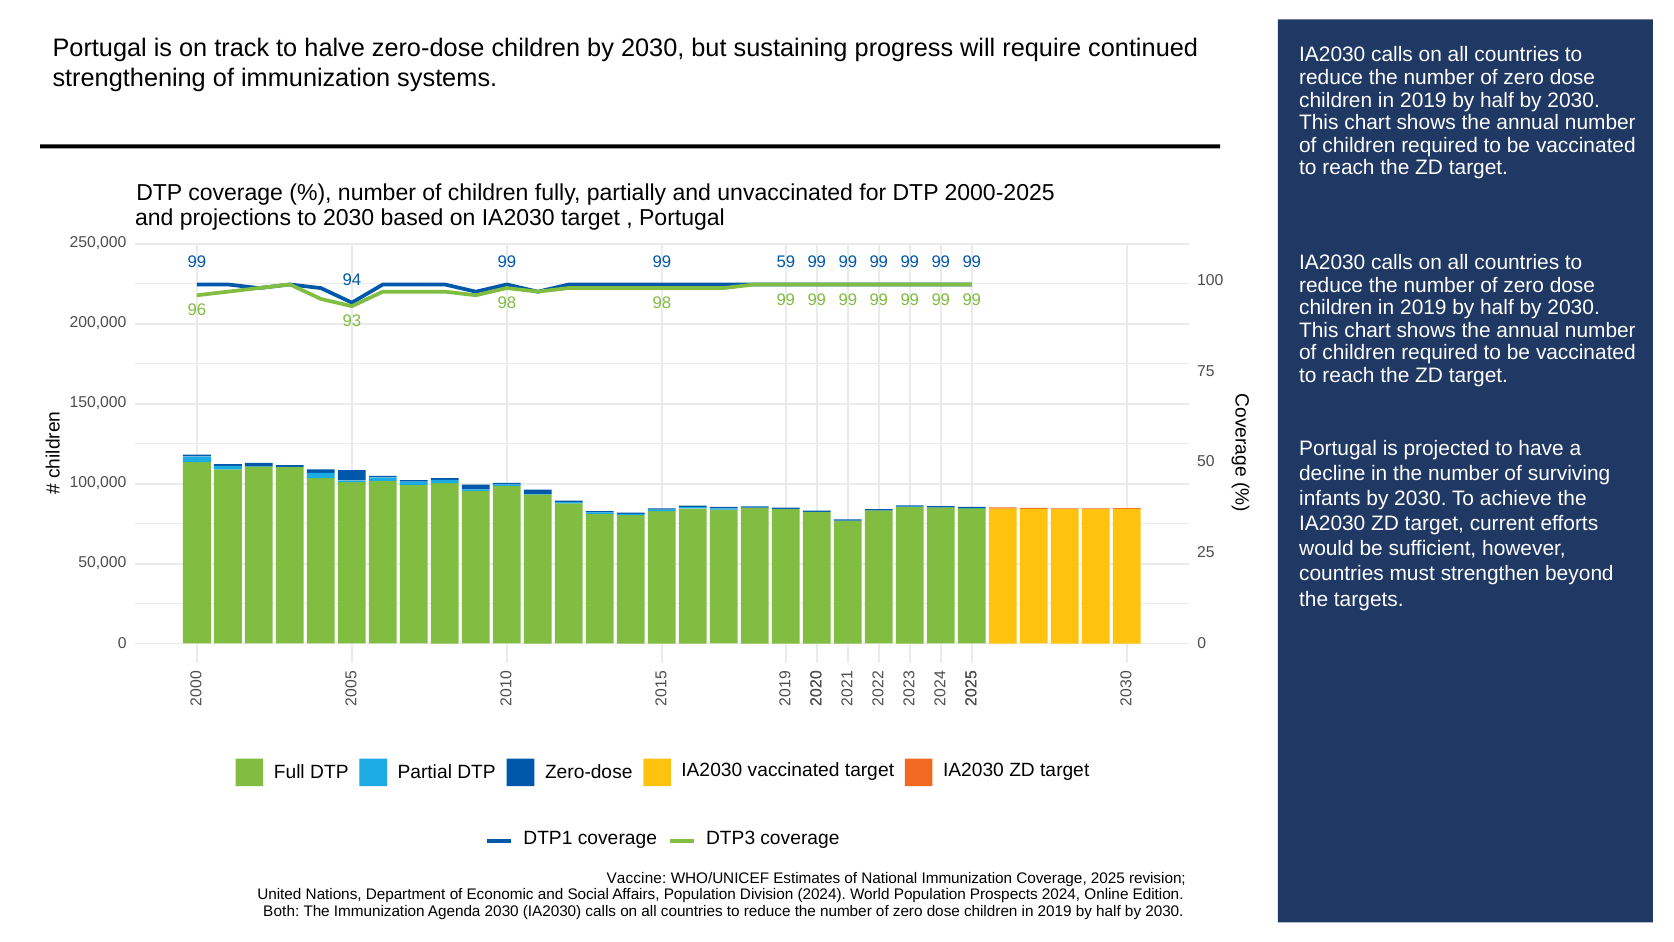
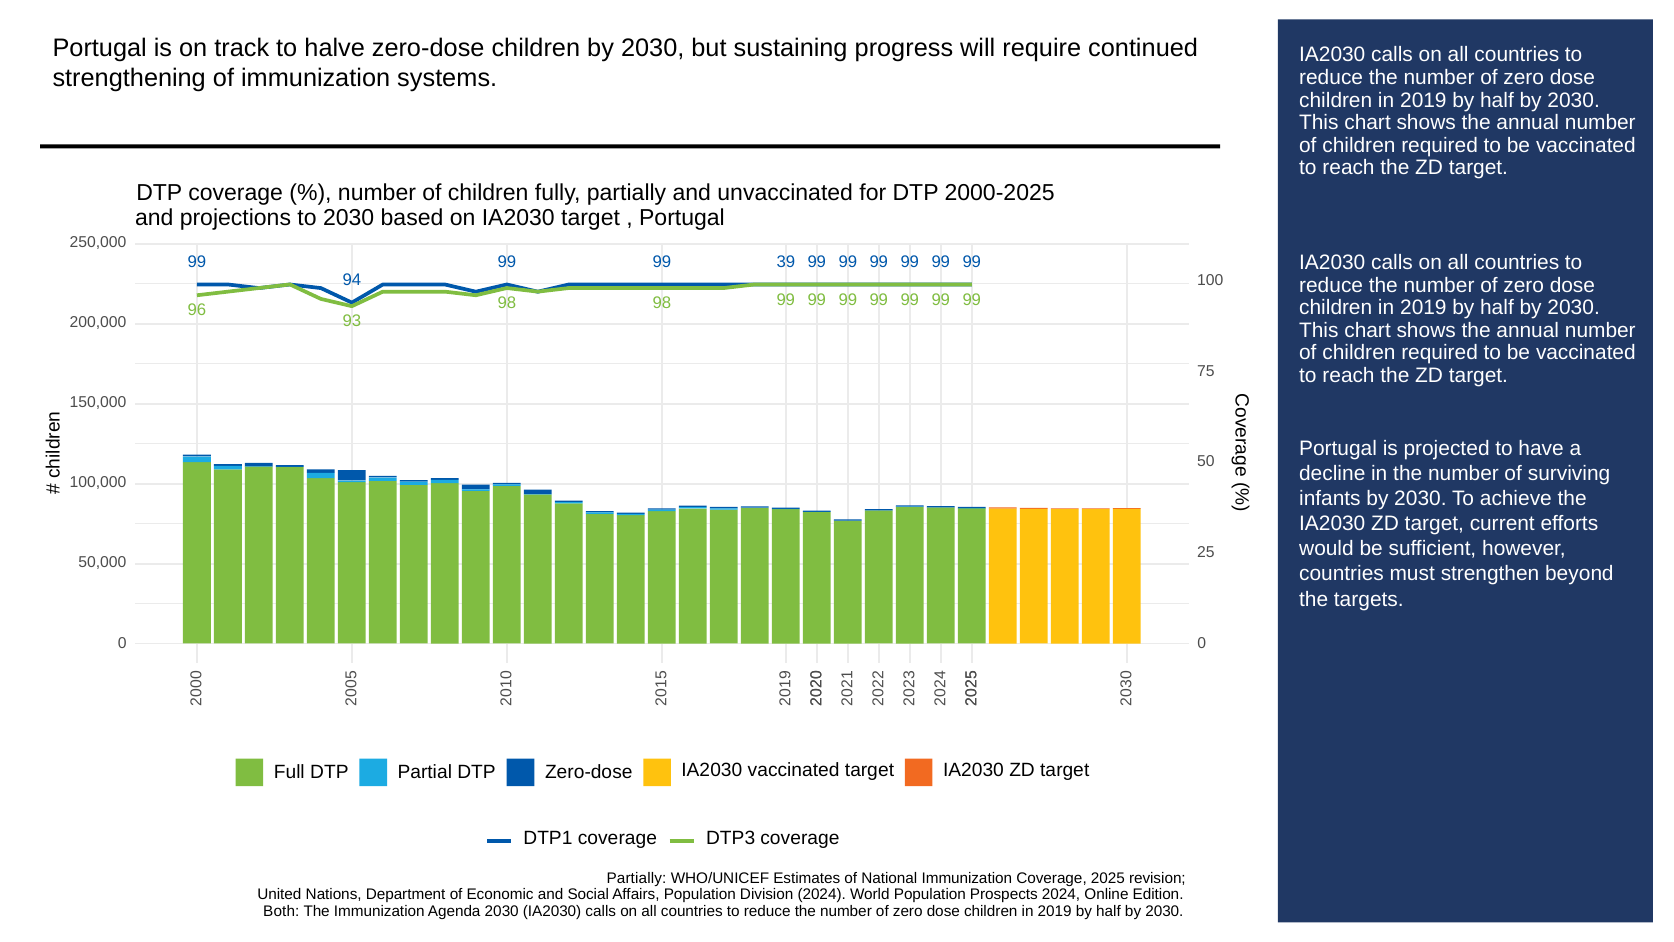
59: 59 -> 39
Vaccine at (636, 878): Vaccine -> Partially
